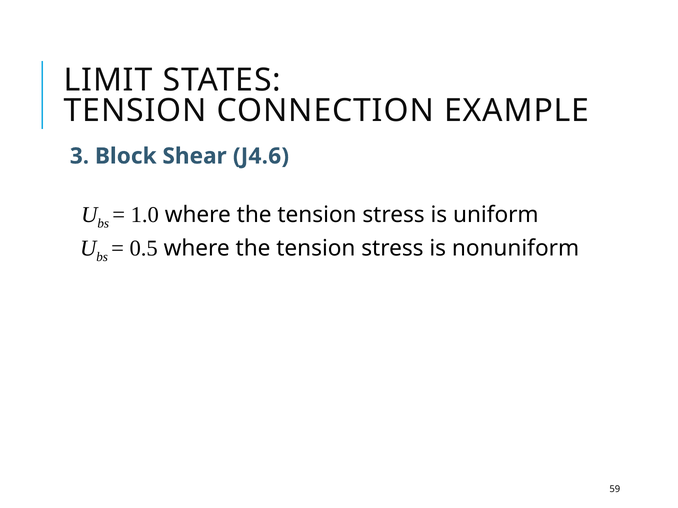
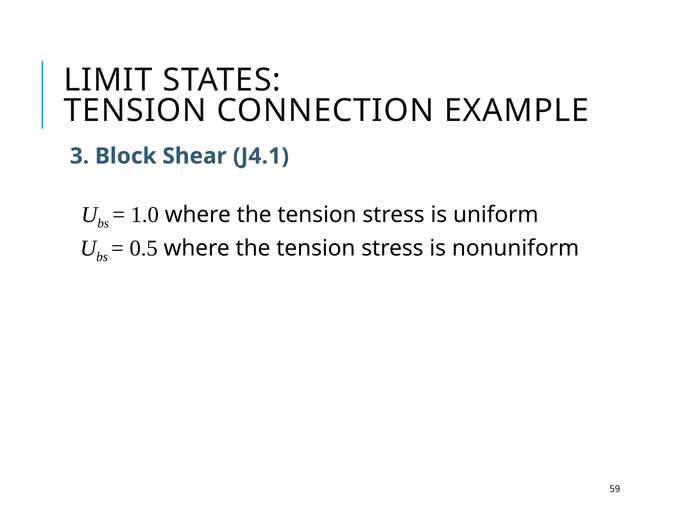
J4.6: J4.6 -> J4.1
